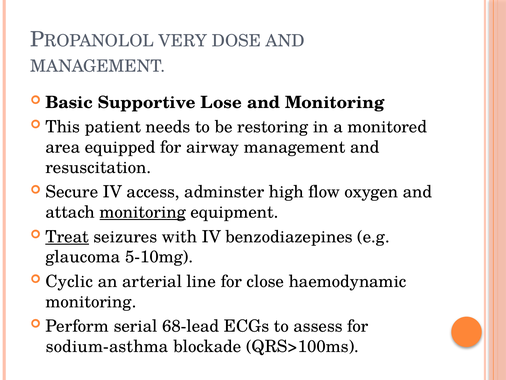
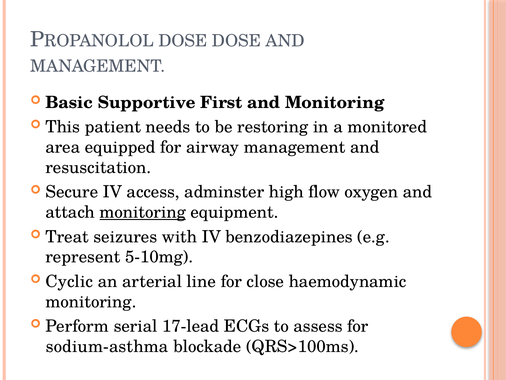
VERY at (183, 41): VERY -> DOSE
Lose: Lose -> First
Treat underline: present -> none
glaucoma: glaucoma -> represent
68-lead: 68-lead -> 17-lead
